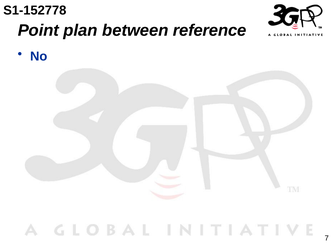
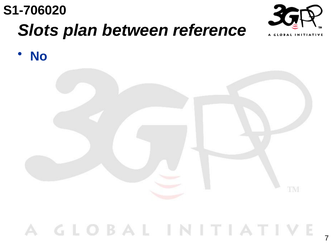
S1-152778: S1-152778 -> S1-706020
Point: Point -> Slots
